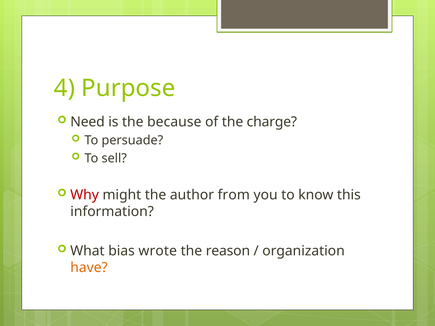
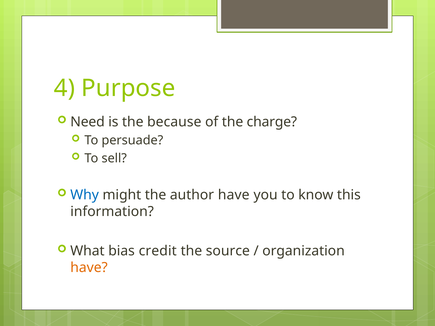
Why colour: red -> blue
author from: from -> have
wrote: wrote -> credit
reason: reason -> source
